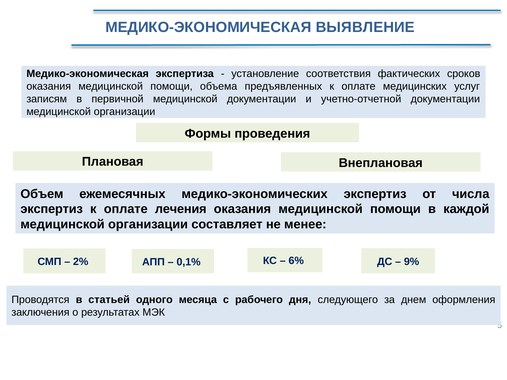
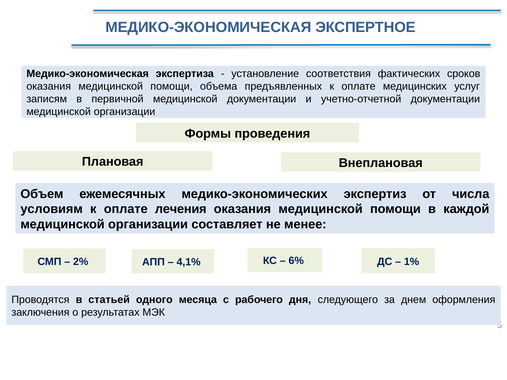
ВЫЯВЛЕНИЕ: ВЫЯВЛЕНИЕ -> ЭКСПЕРТНОЕ
экспертиз at (52, 209): экспертиз -> условиям
0,1%: 0,1% -> 4,1%
9%: 9% -> 1%
